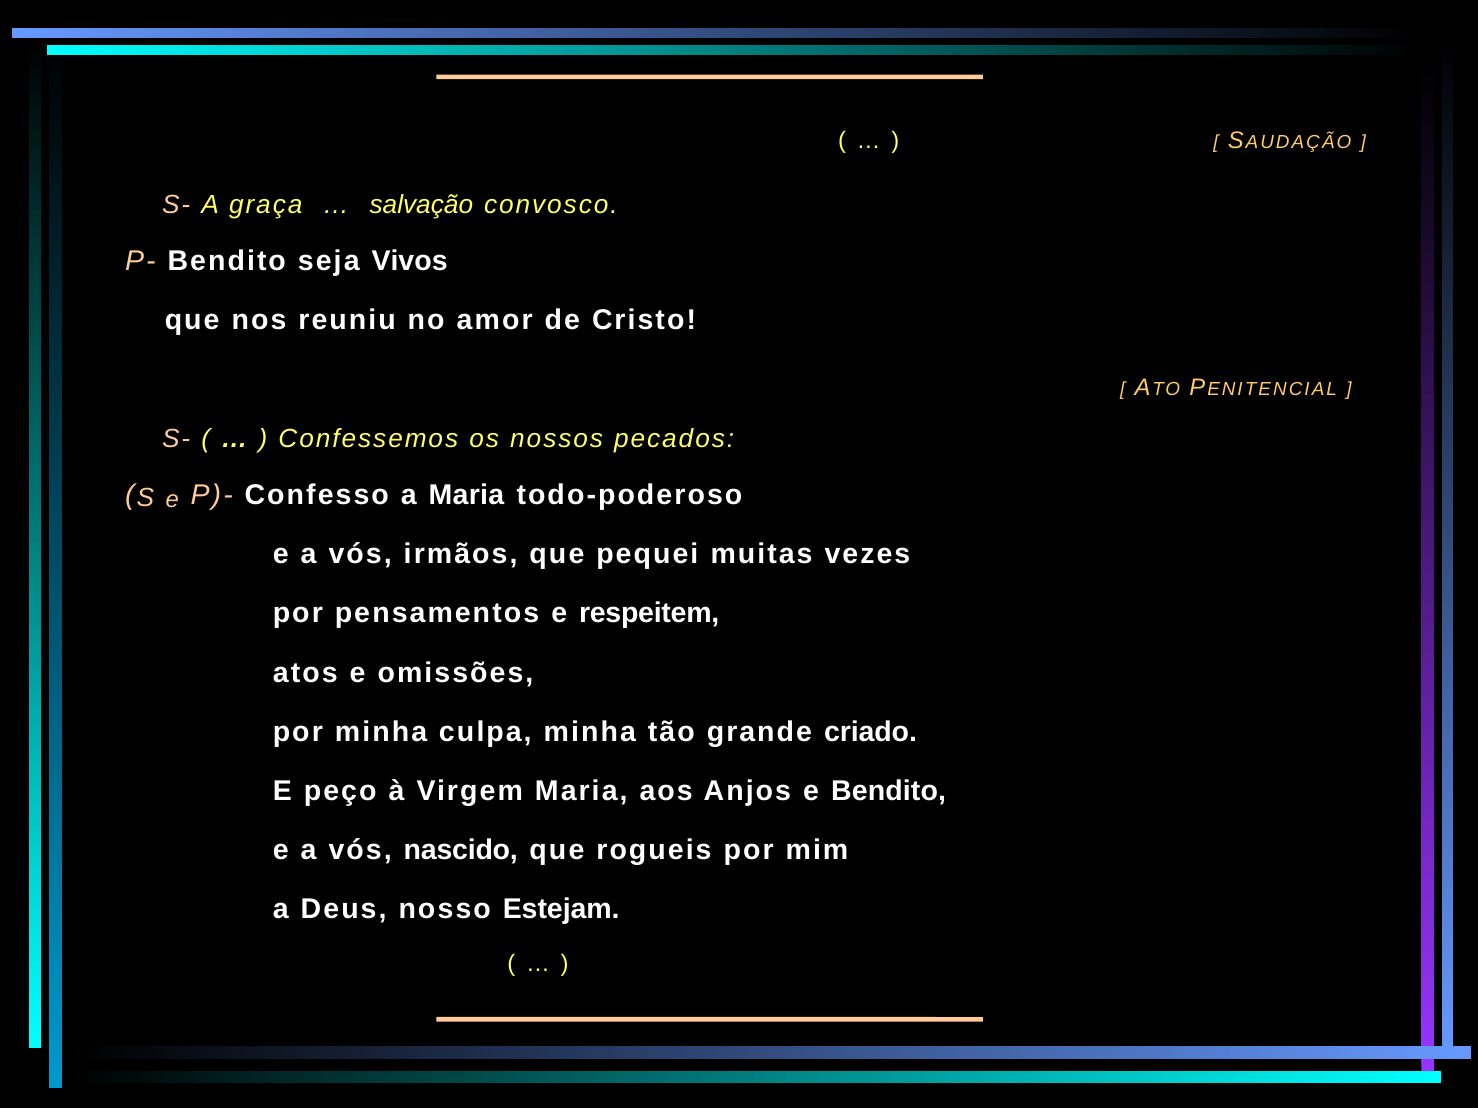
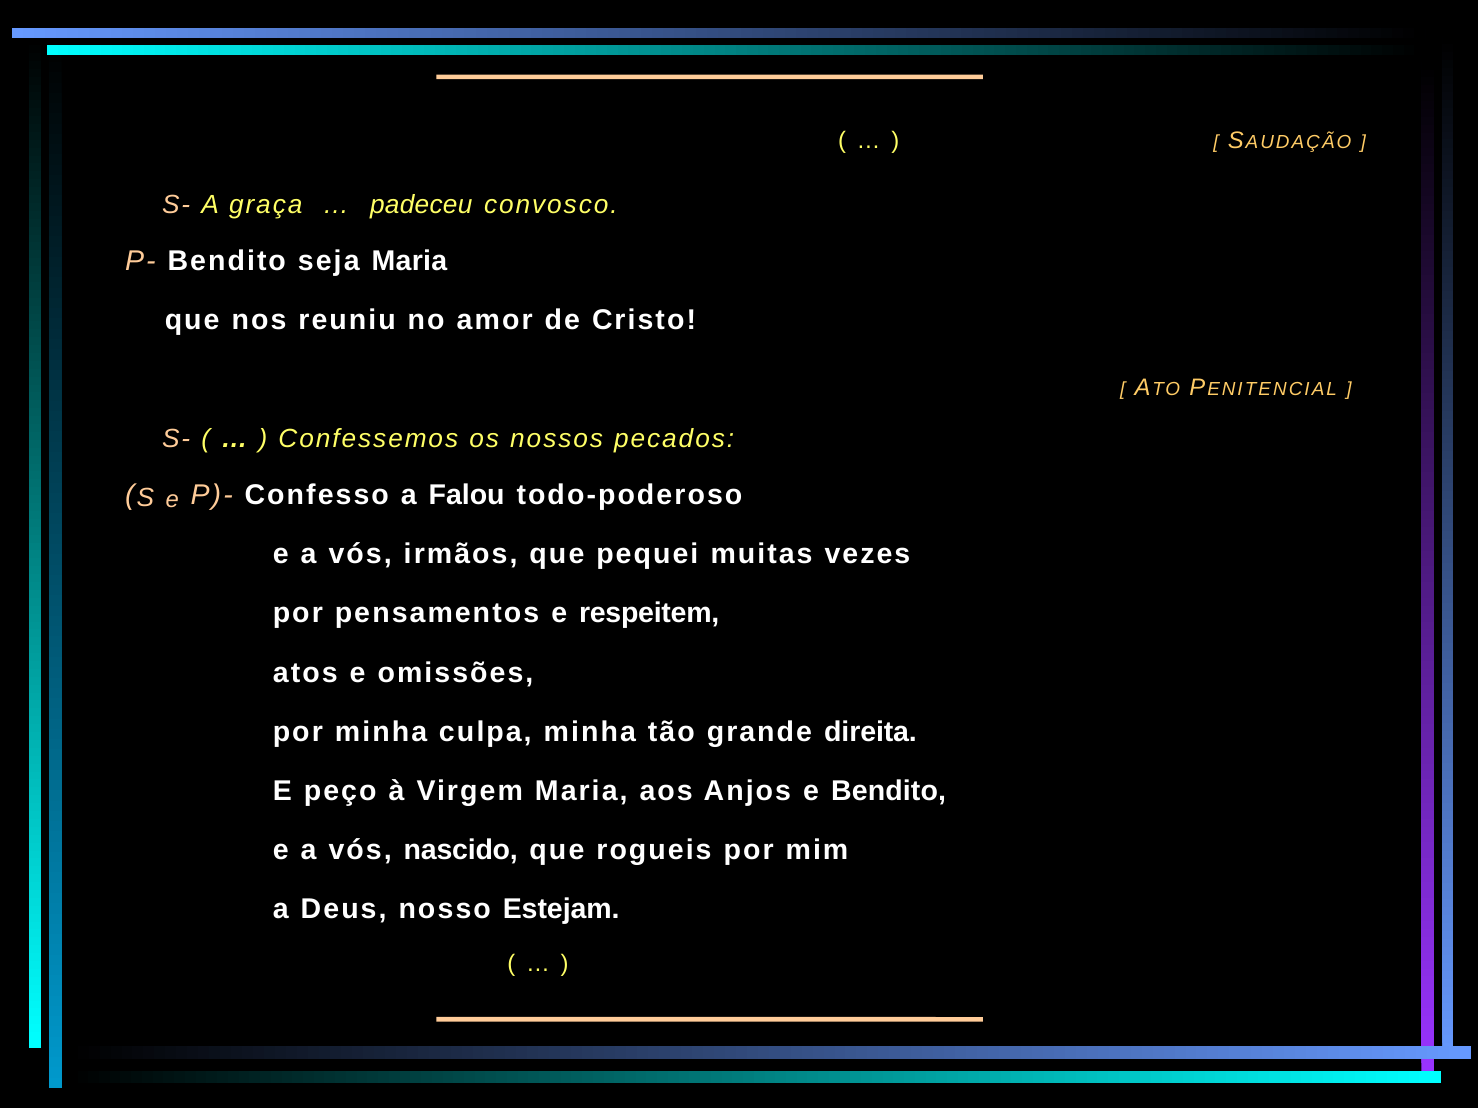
salvação: salvação -> padeceu
seja Vivos: Vivos -> Maria
a Maria: Maria -> Falou
criado: criado -> direita
